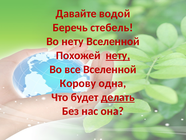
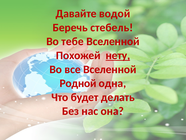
Во нету: нету -> тебе
Корову: Корову -> Родной
делать underline: present -> none
